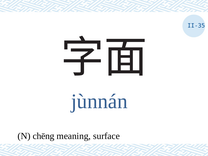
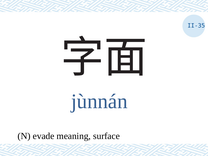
chēng: chēng -> evade
